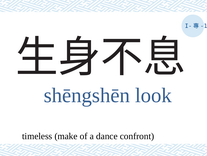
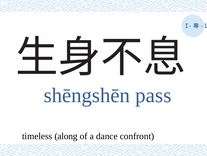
look: look -> pass
make: make -> along
